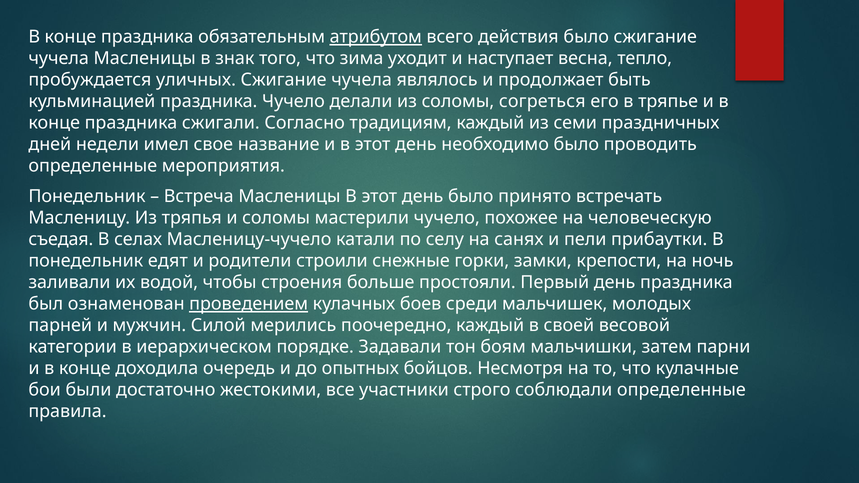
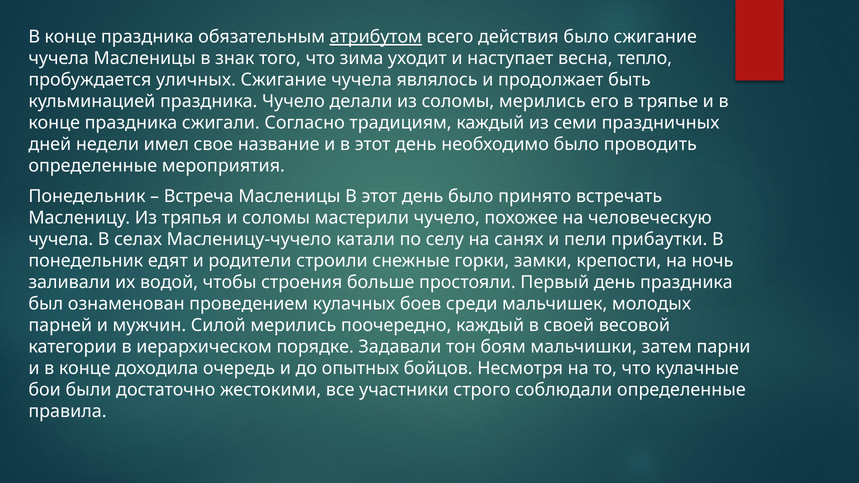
соломы согреться: согреться -> мерились
съедая at (61, 240): съедая -> чучела
проведением underline: present -> none
